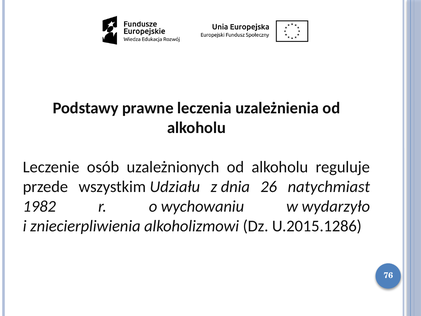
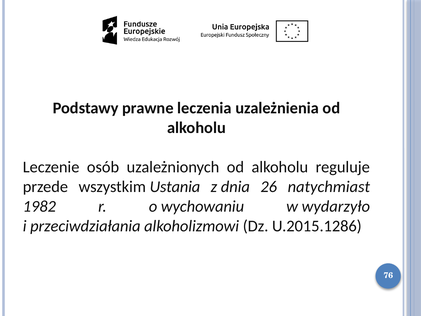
Udziału: Udziału -> Ustania
zniecierpliwienia: zniecierpliwienia -> przeciwdziałania
